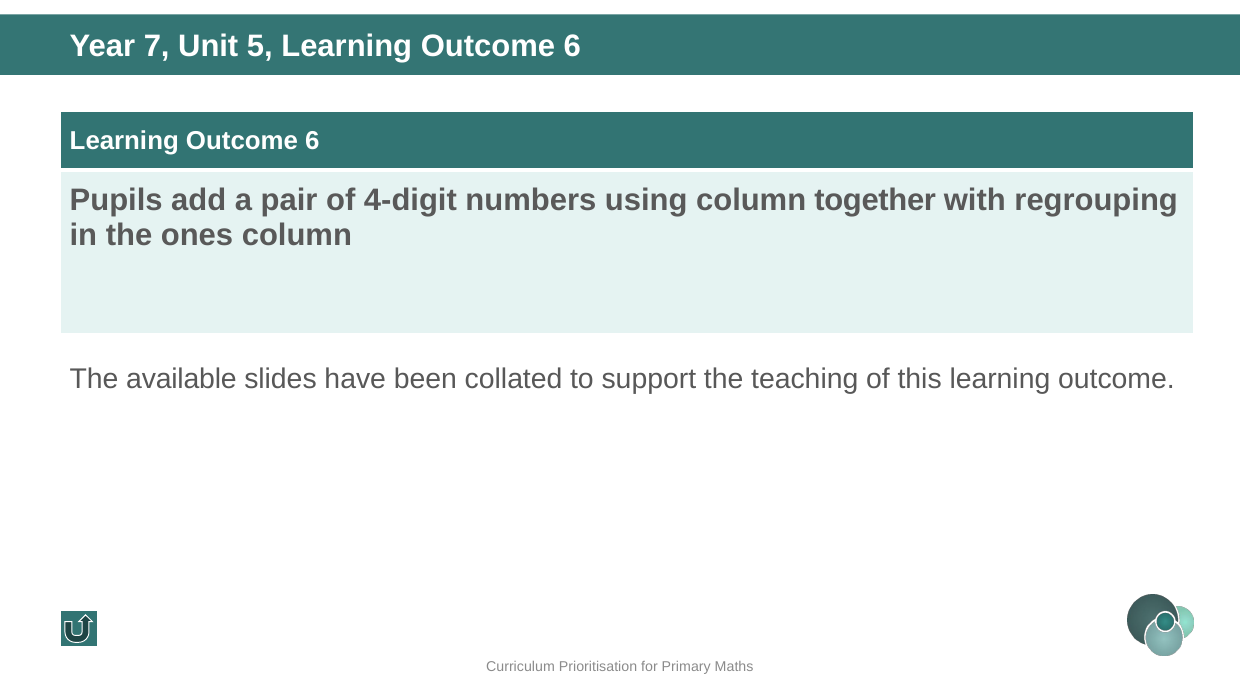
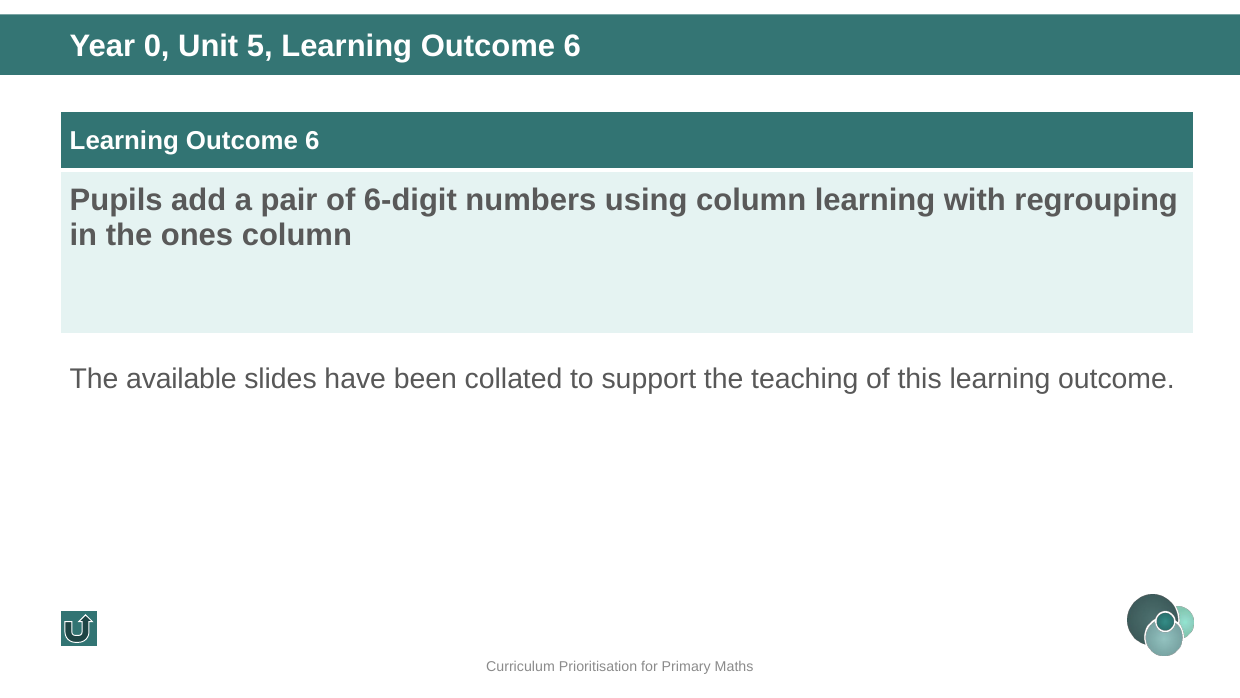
7: 7 -> 0
4-digit: 4-digit -> 6-digit
column together: together -> learning
